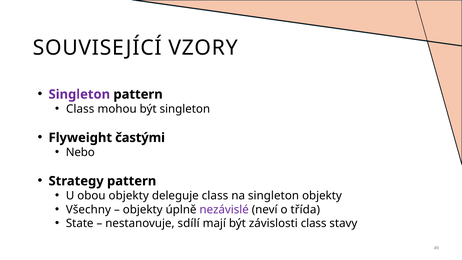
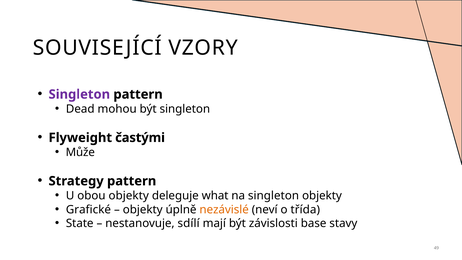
Class at (80, 109): Class -> Dead
Nebo: Nebo -> Může
deleguje class: class -> what
Všechny: Všechny -> Grafické
nezávislé colour: purple -> orange
závislosti class: class -> base
